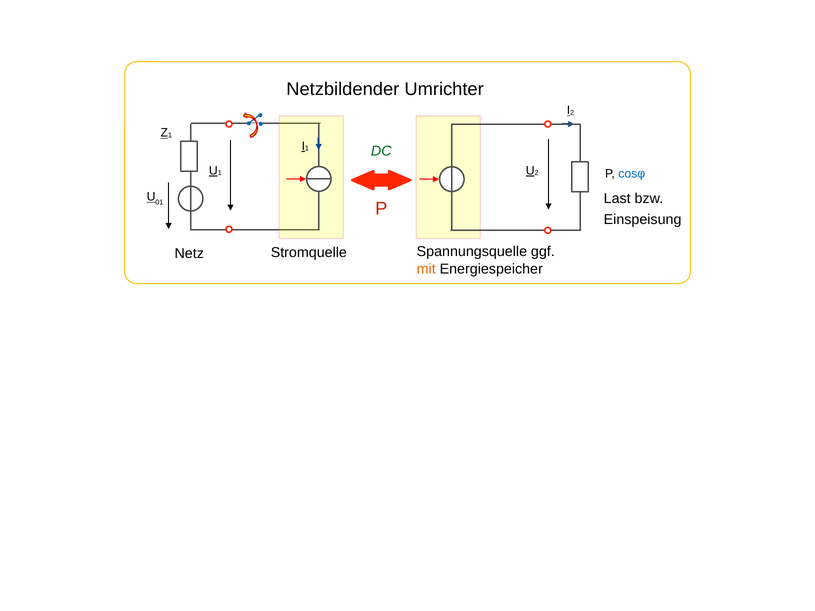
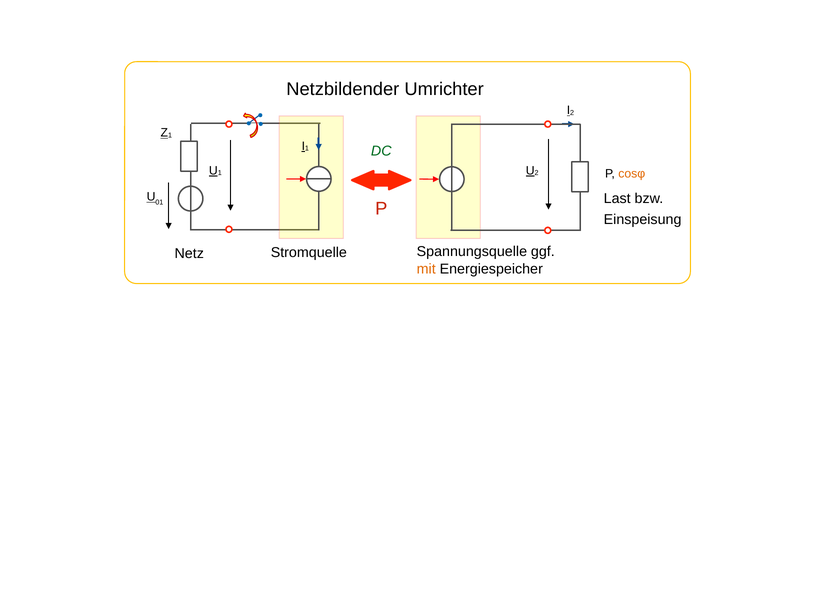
cosφ colour: blue -> orange
